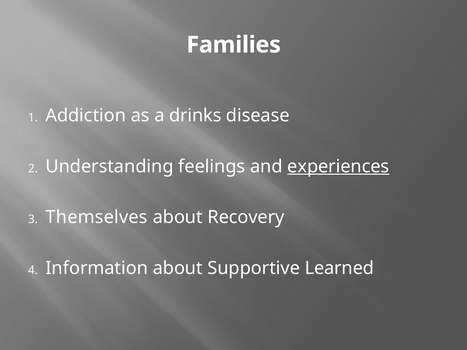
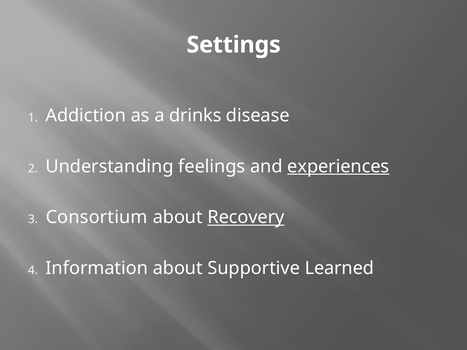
Families: Families -> Settings
Themselves: Themselves -> Consortium
Recovery underline: none -> present
